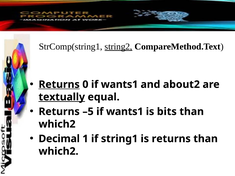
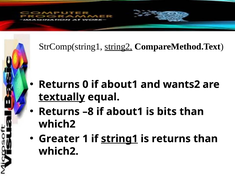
Returns at (59, 85) underline: present -> none
0 if wants1: wants1 -> about1
about2: about2 -> wants2
–5: –5 -> –8
wants1 at (125, 112): wants1 -> about1
Decimal: Decimal -> Greater
string1 underline: none -> present
